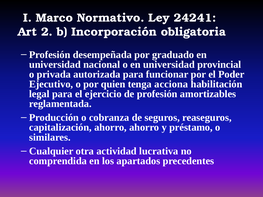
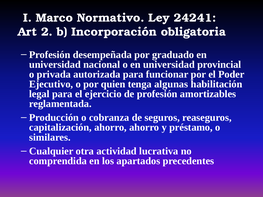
acciona: acciona -> algunas
